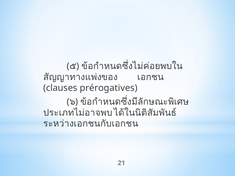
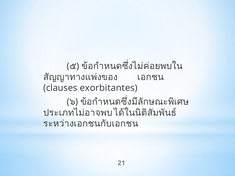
prérogatives: prérogatives -> exorbitantes
